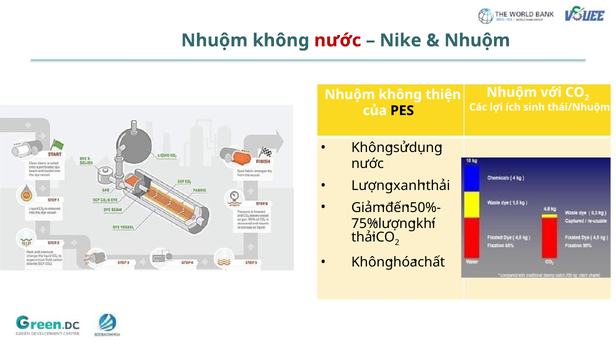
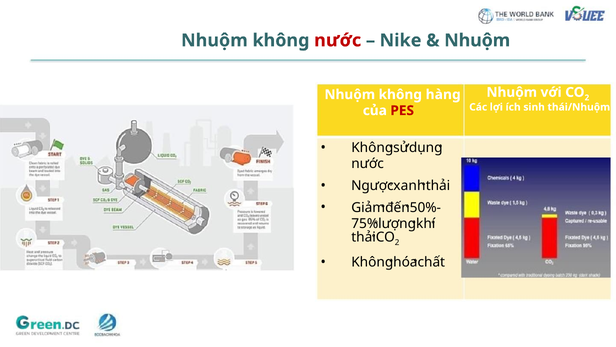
thiện: thiện -> hàng
PES colour: black -> red
Lượng at (372, 186): Lượng -> Ngược
